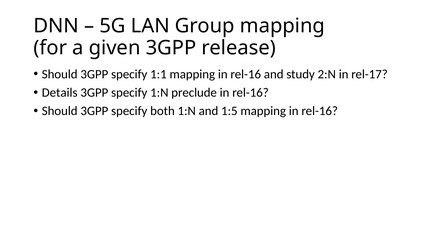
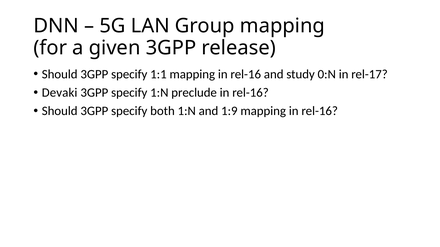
2:N: 2:N -> 0:N
Details: Details -> Devaki
1:5: 1:5 -> 1:9
